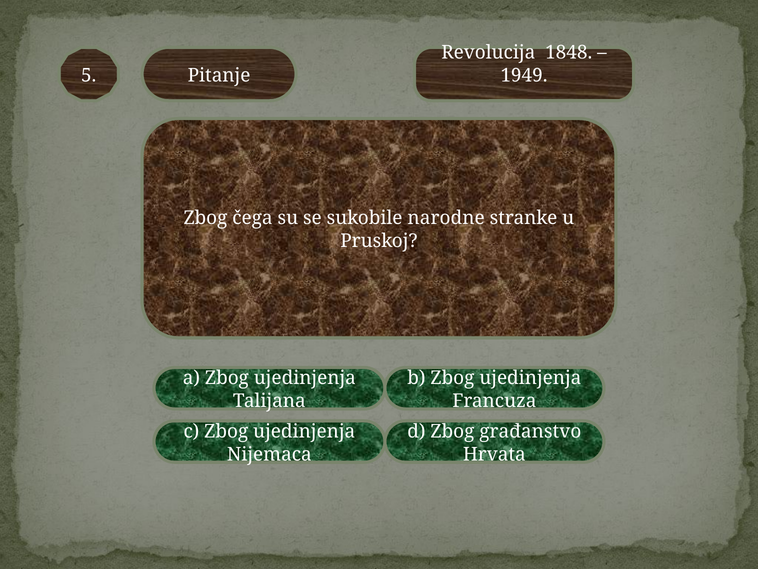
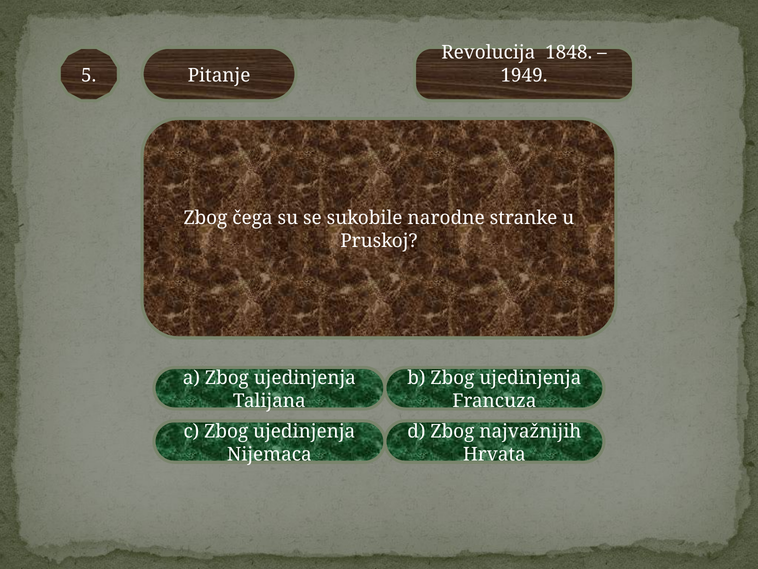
građanstvo: građanstvo -> najvažnijih
